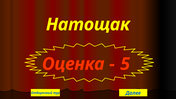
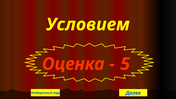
Натощак: Натощак -> Условием
